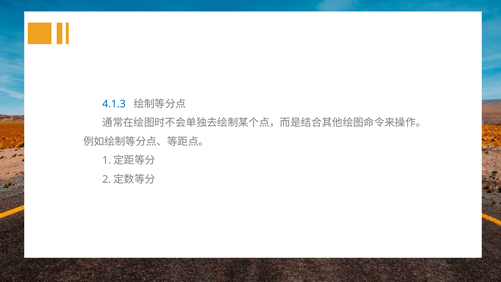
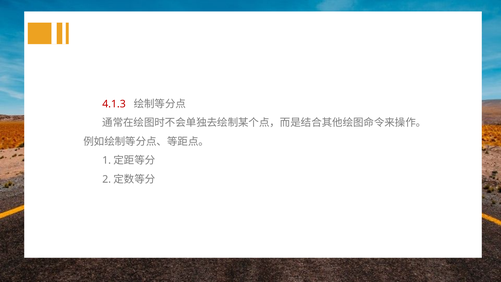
4.1.3 colour: blue -> red
